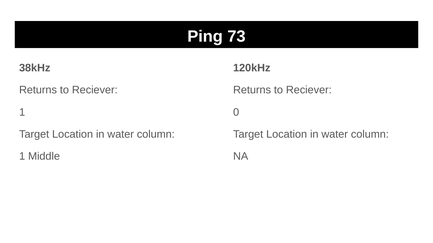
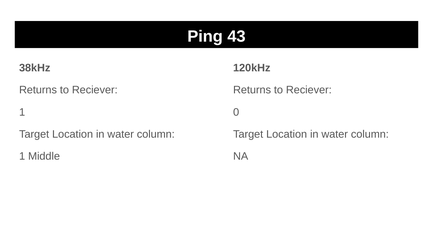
73: 73 -> 43
